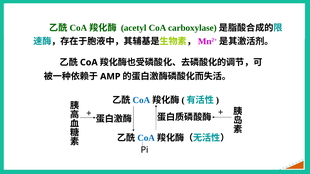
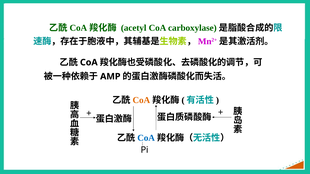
CoA at (141, 100) colour: blue -> orange
